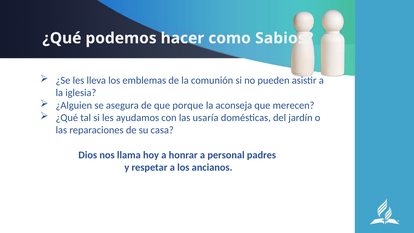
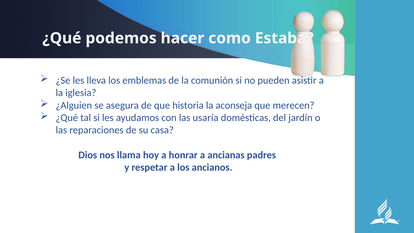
Sabios: Sabios -> Estaba
porque: porque -> historia
personal: personal -> ancianas
